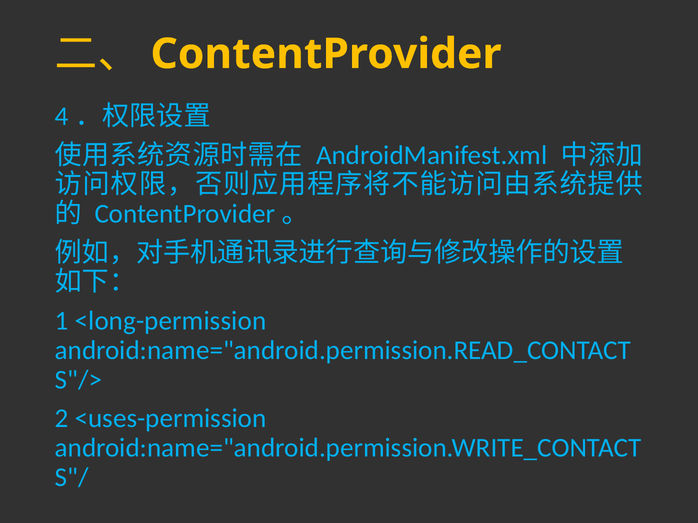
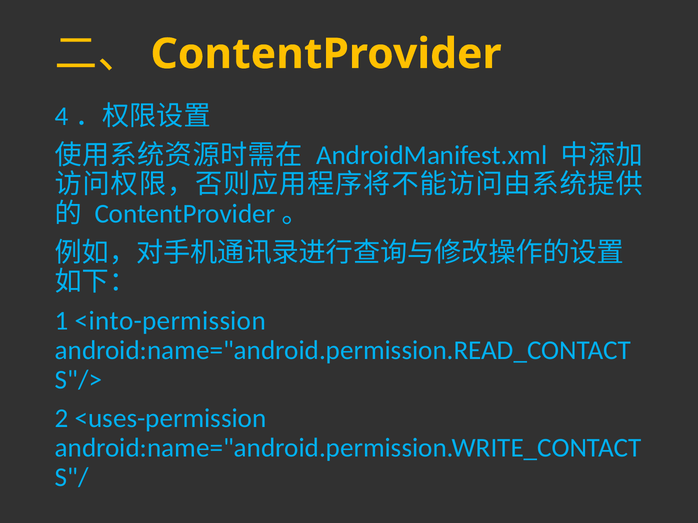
<long-permission: <long-permission -> <into-permission
